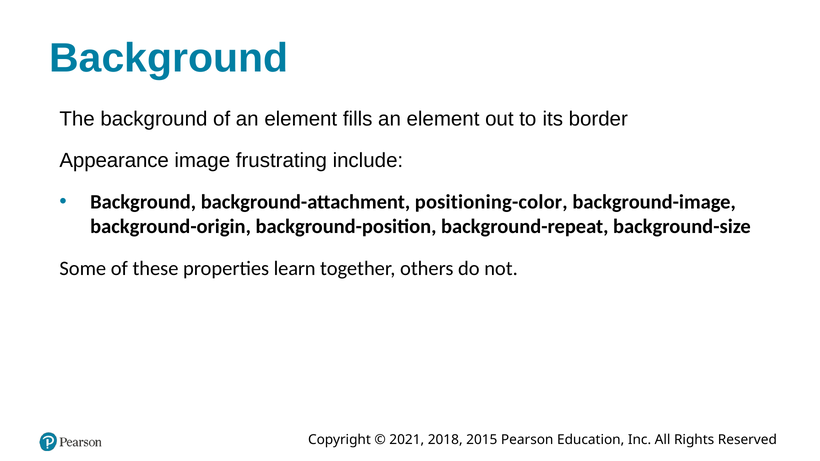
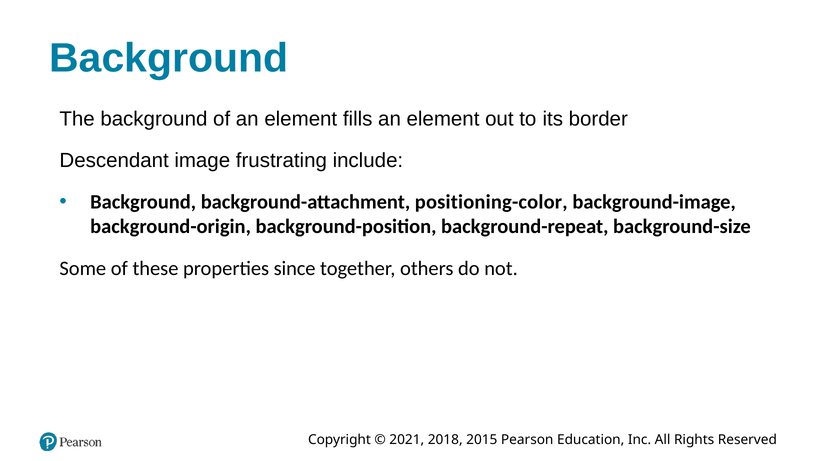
Appearance: Appearance -> Descendant
learn: learn -> since
